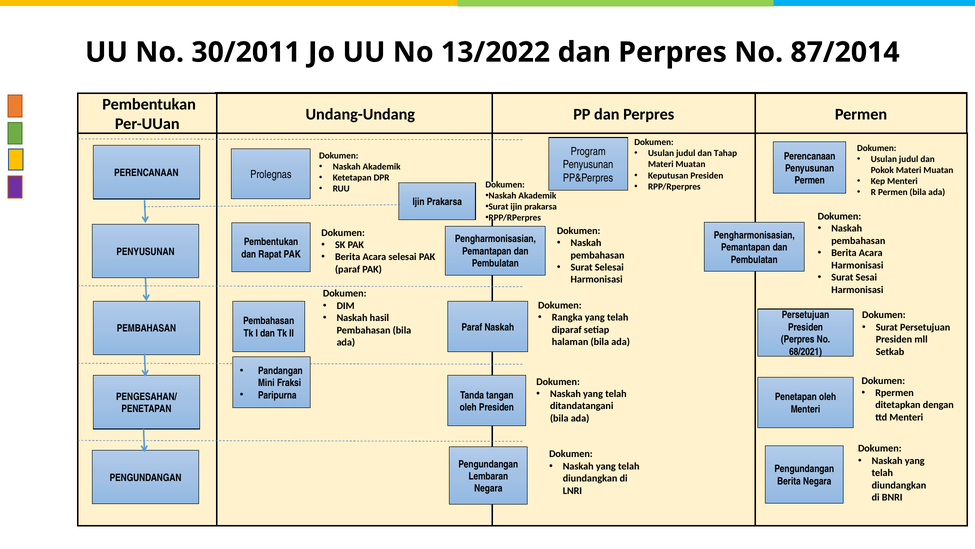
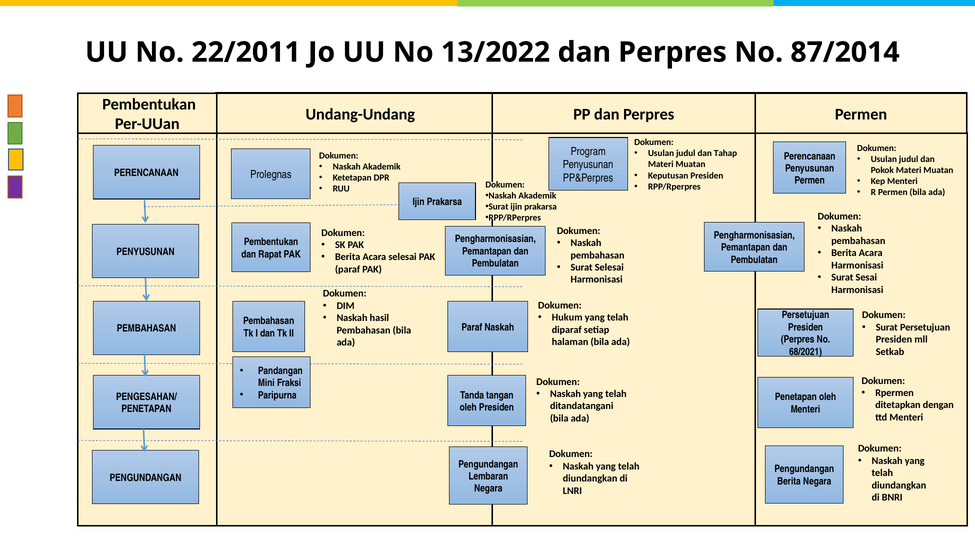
30/2011: 30/2011 -> 22/2011
Rangka: Rangka -> Hukum
